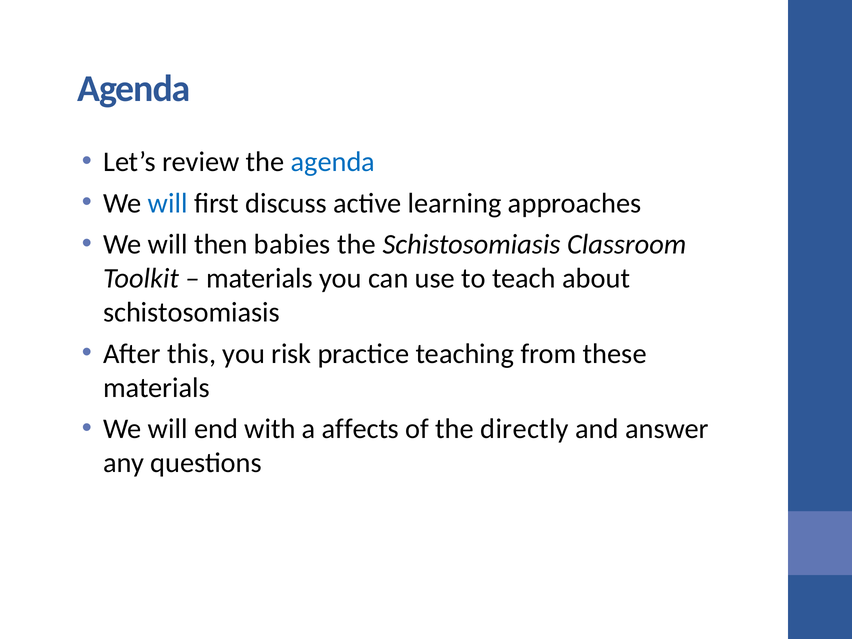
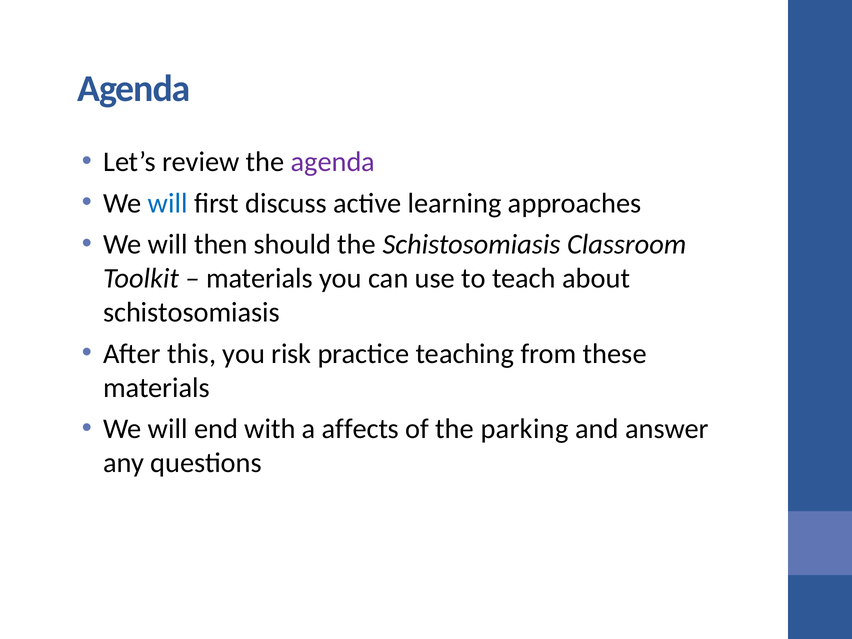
agenda at (333, 162) colour: blue -> purple
babies: babies -> should
directly: directly -> parking
